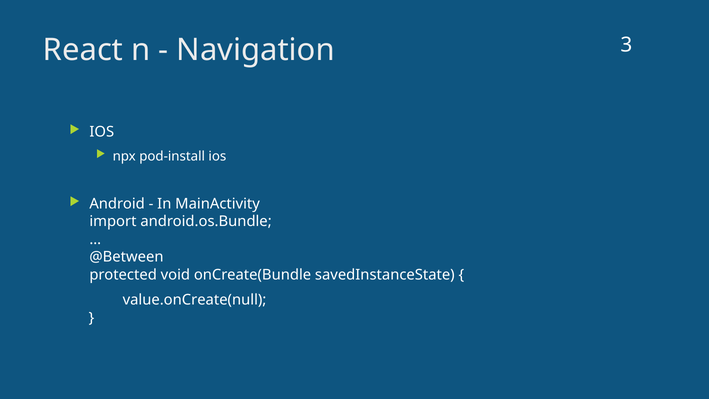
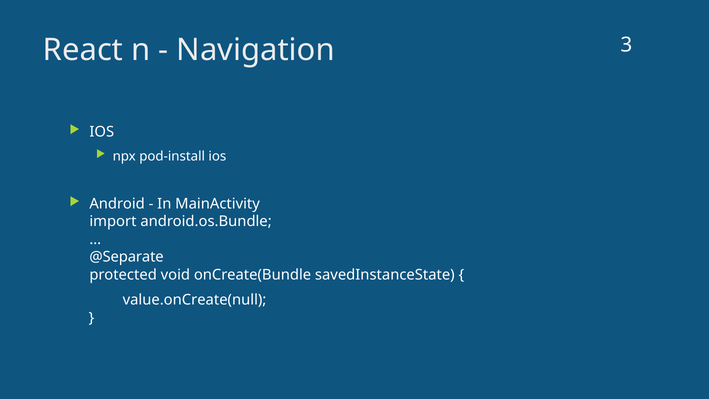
@Between: @Between -> @Separate
